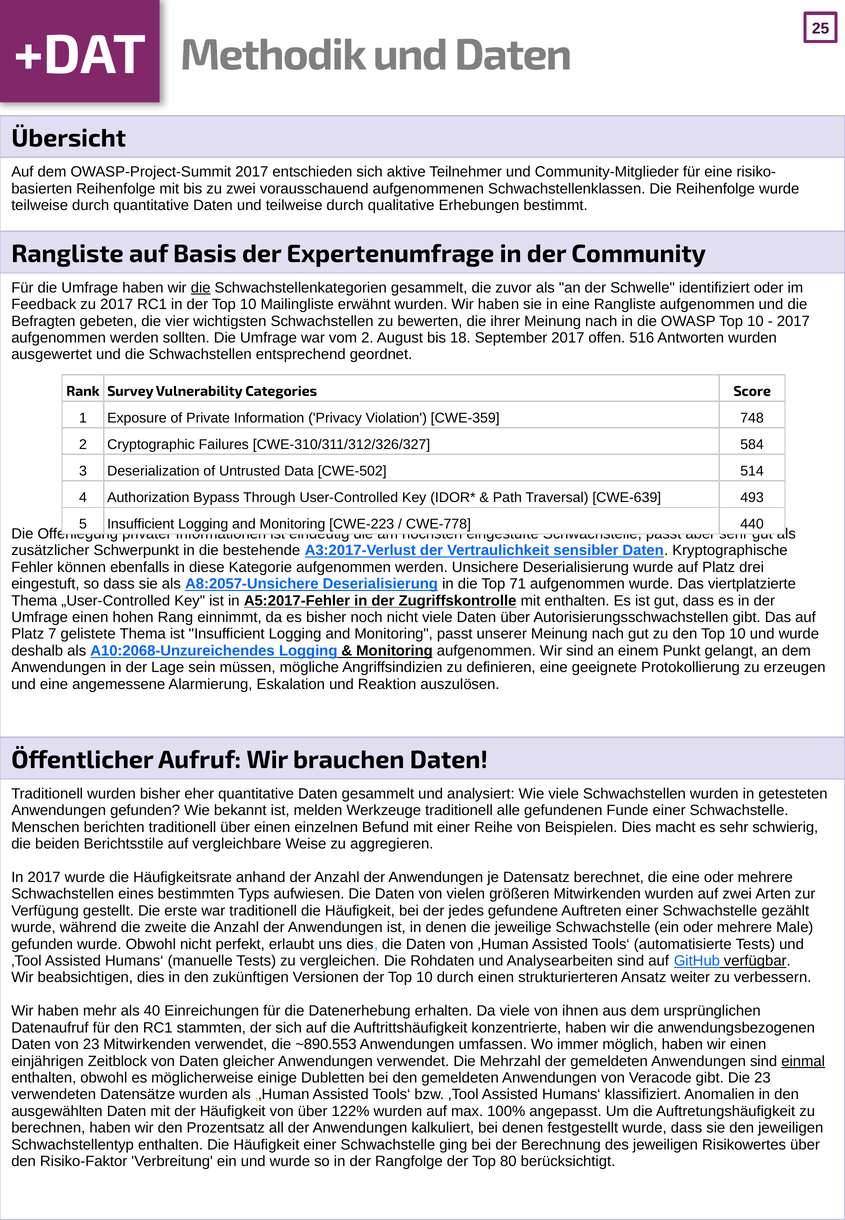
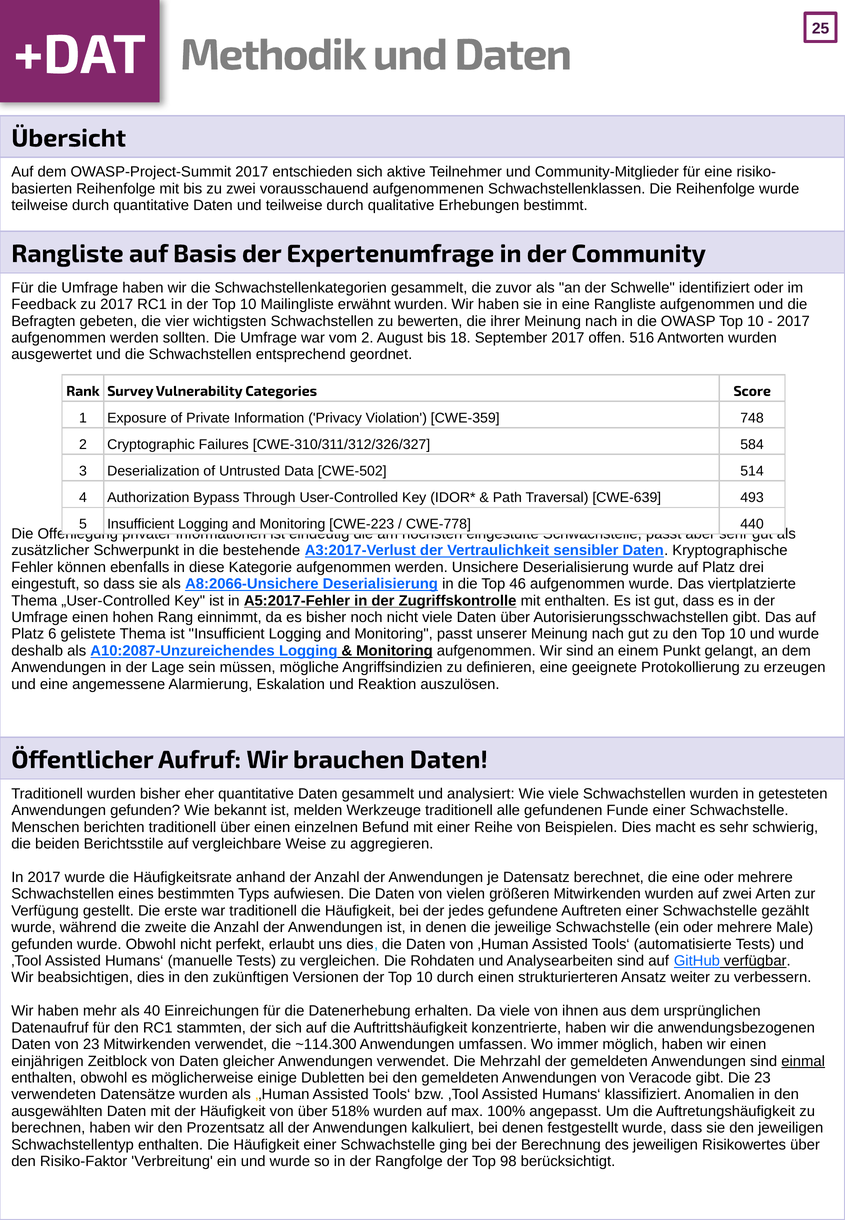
die at (201, 288) underline: present -> none
A8:2057-Unsichere: A8:2057-Unsichere -> A8:2066-Unsichere
71: 71 -> 46
7: 7 -> 6
A10:2068-Unzureichendes: A10:2068-Unzureichendes -> A10:2087-Unzureichendes
~890.553: ~890.553 -> ~114.300
122%: 122% -> 518%
80: 80 -> 98
